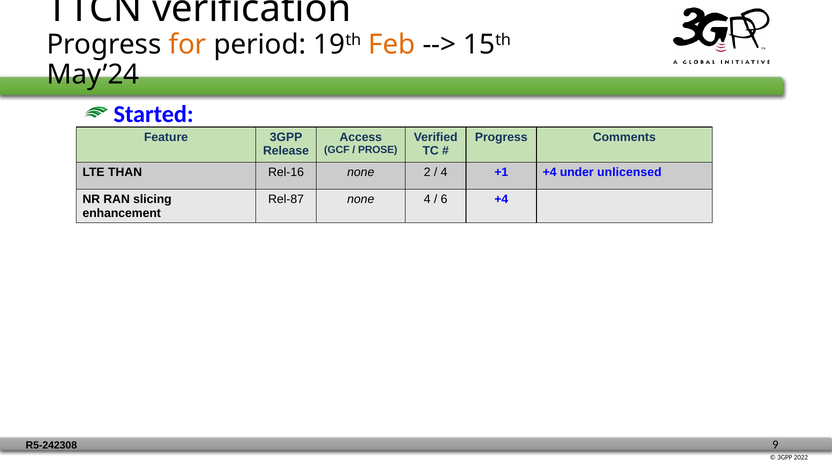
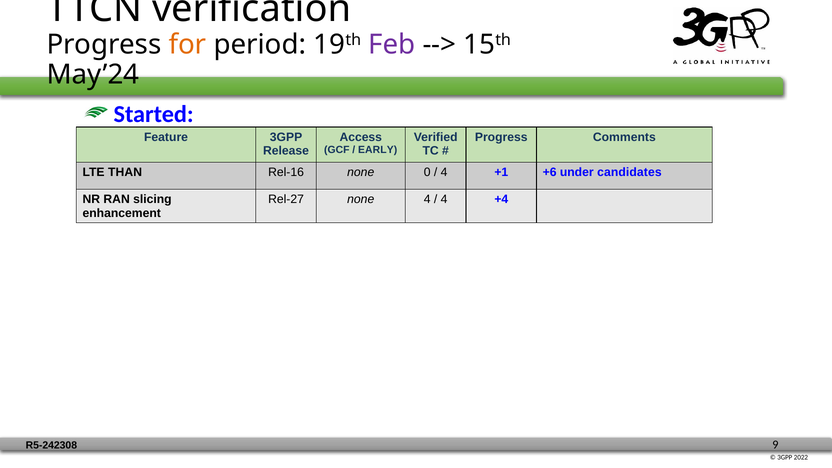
Feb colour: orange -> purple
PROSE: PROSE -> EARLY
2: 2 -> 0
+1 +4: +4 -> +6
unlicensed: unlicensed -> candidates
Rel-87: Rel-87 -> Rel-27
6 at (444, 199): 6 -> 4
